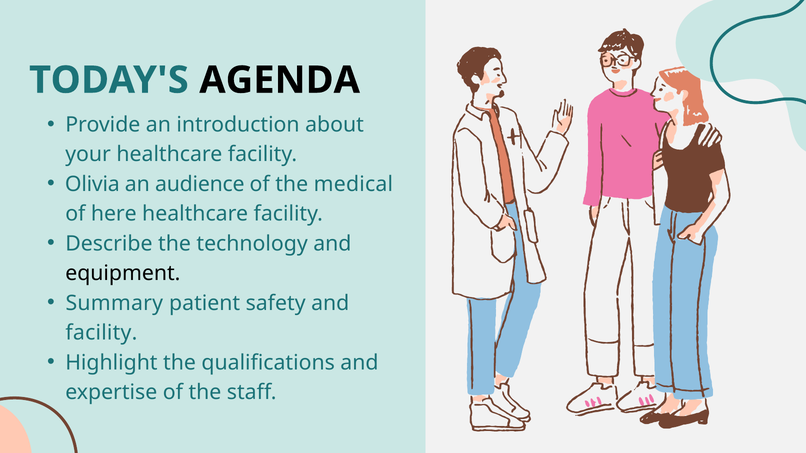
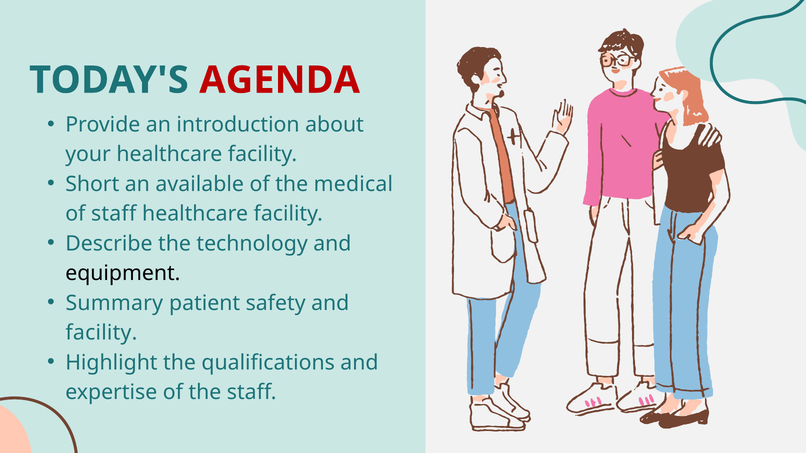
AGENDA colour: black -> red
Olivia: Olivia -> Short
audience: audience -> available
of here: here -> staff
